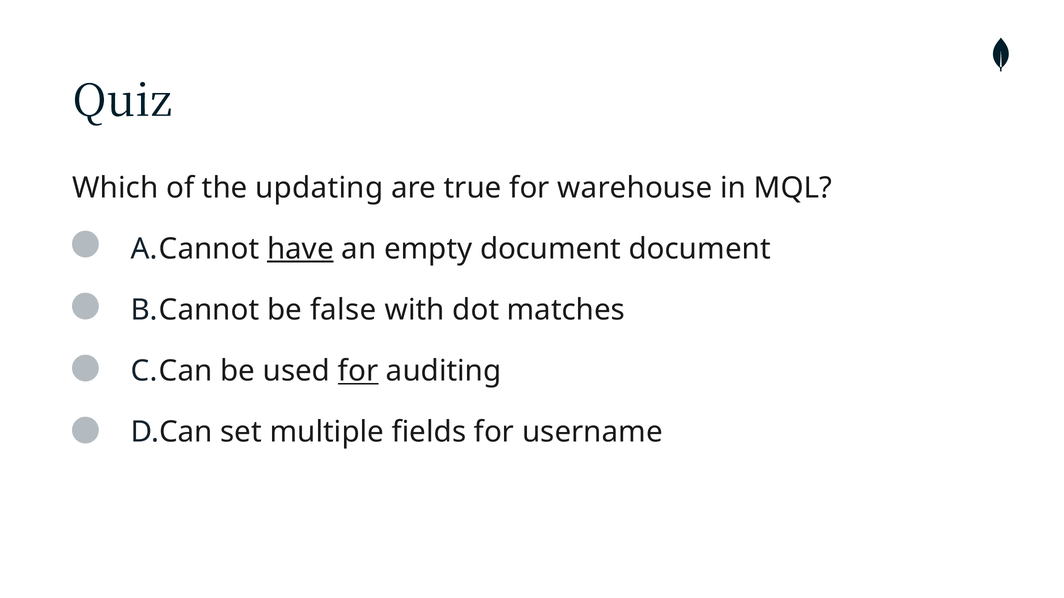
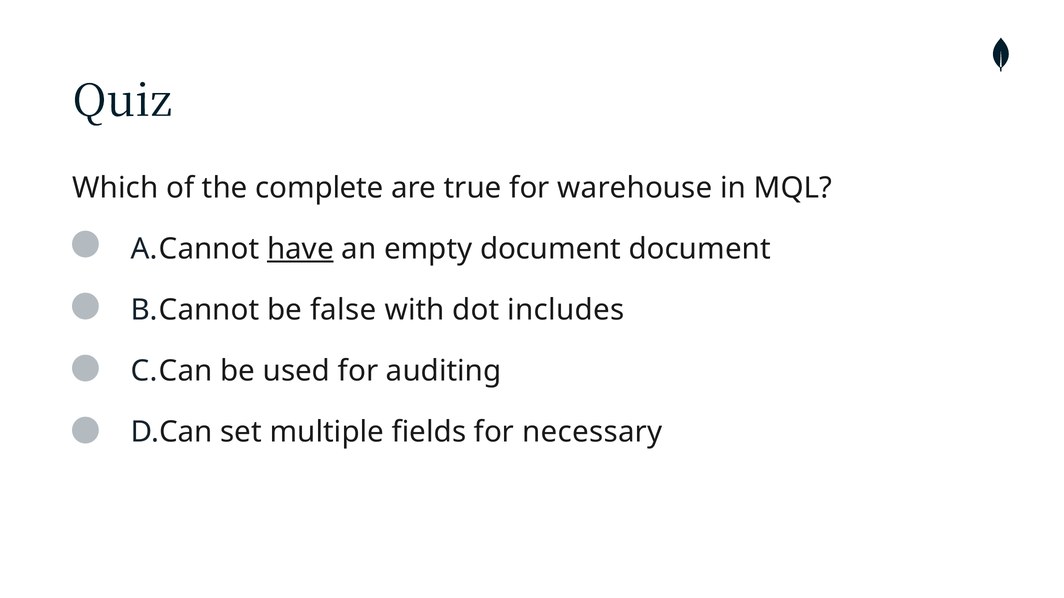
updating: updating -> complete
matches: matches -> includes
for at (358, 371) underline: present -> none
username: username -> necessary
